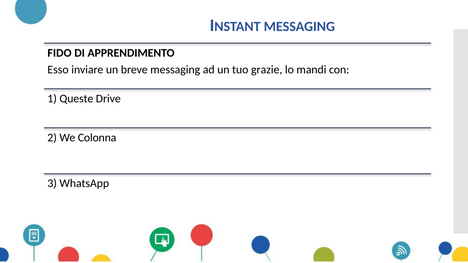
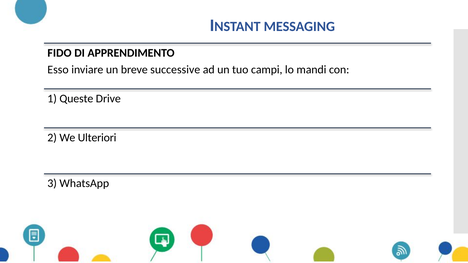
breve messaging: messaging -> successive
grazie: grazie -> campi
Colonna: Colonna -> Ulteriori
